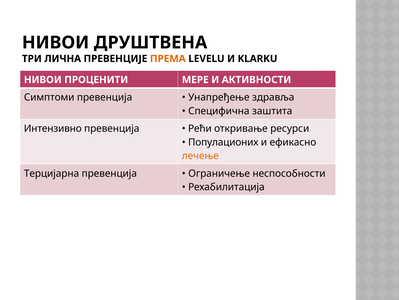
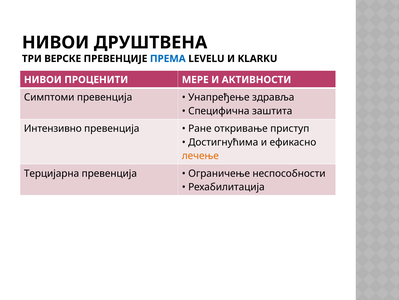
ЛИЧНА: ЛИЧНА -> ВЕРСКЕ
ПРЕМА colour: orange -> blue
Рећи: Рећи -> Ране
ресурси: ресурси -> приступ
Популационих: Популационих -> Достигнућима
